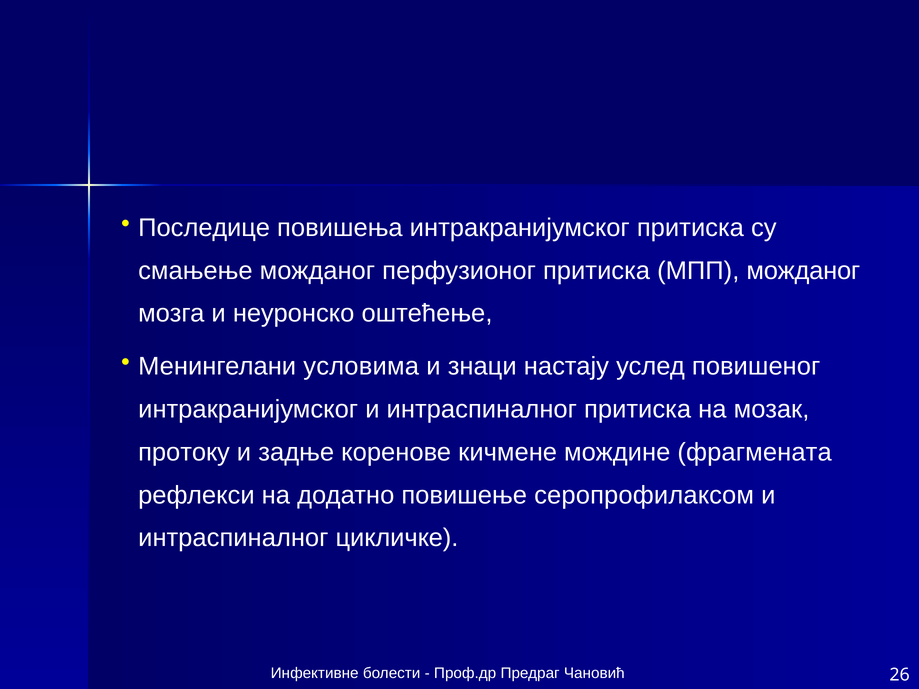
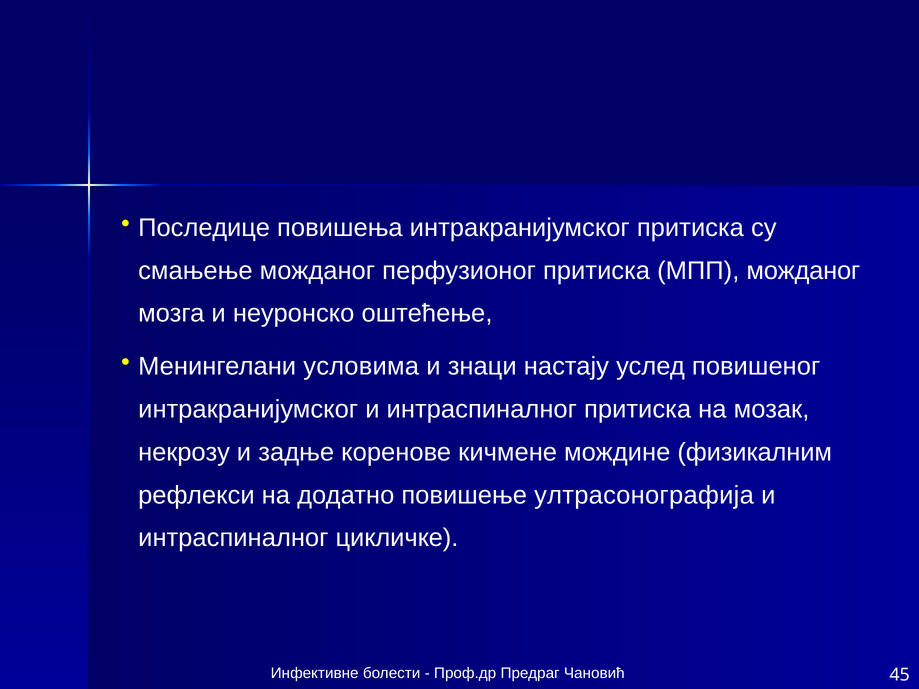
протоку: протоку -> некрозу
фрагмената: фрагмената -> физикалним
серопрофилаксом: серопрофилаксом -> ултрасонографија
26: 26 -> 45
